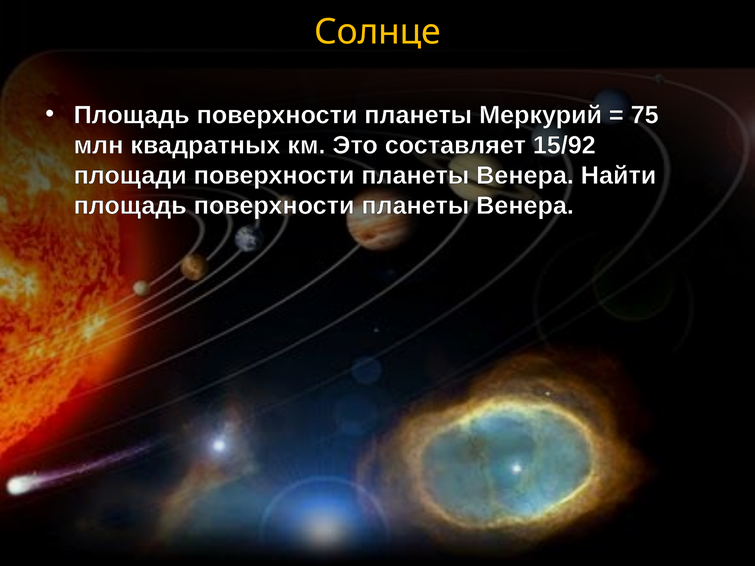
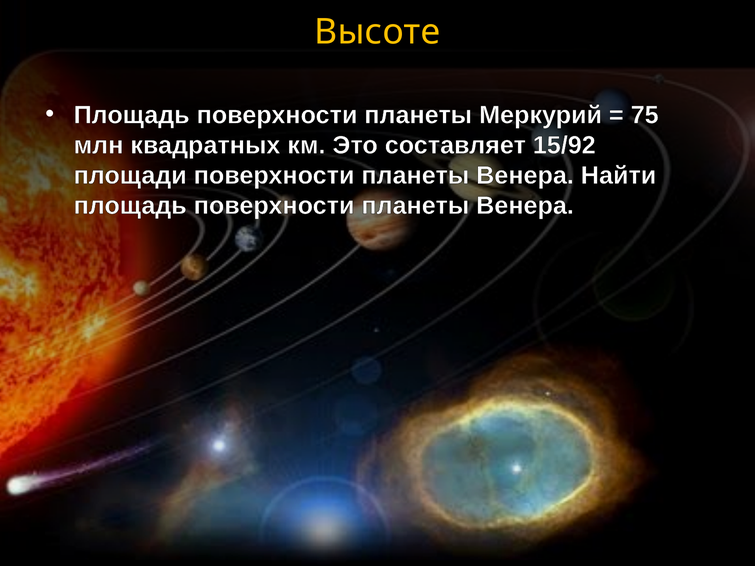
Солнце: Солнце -> Высоте
